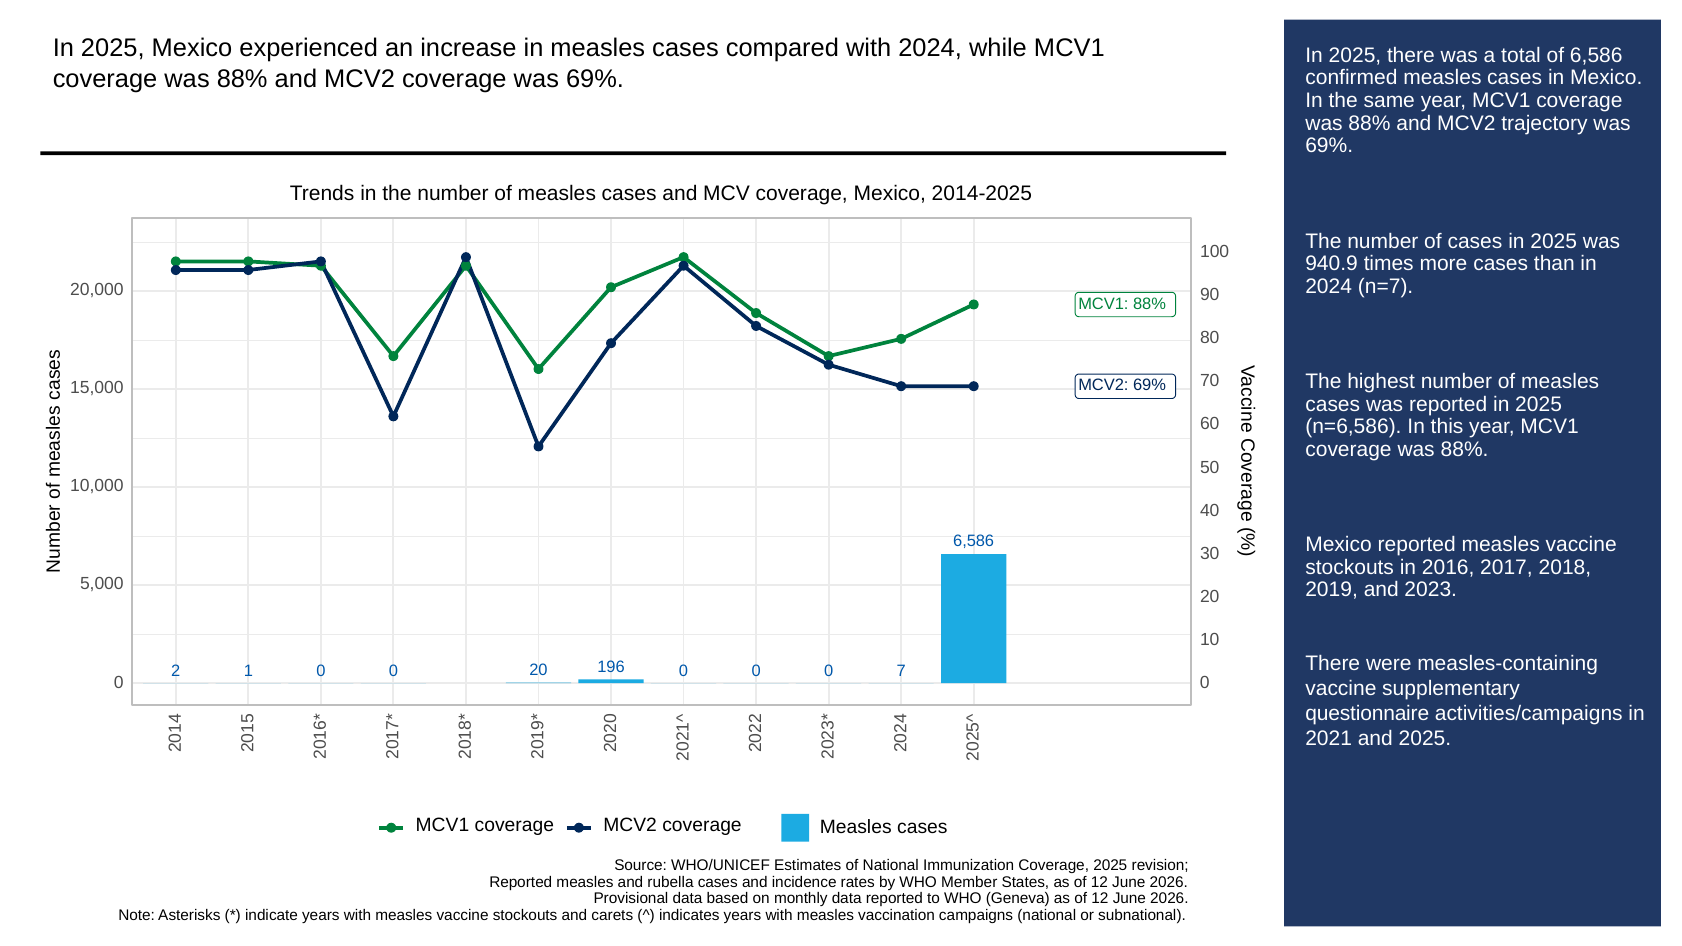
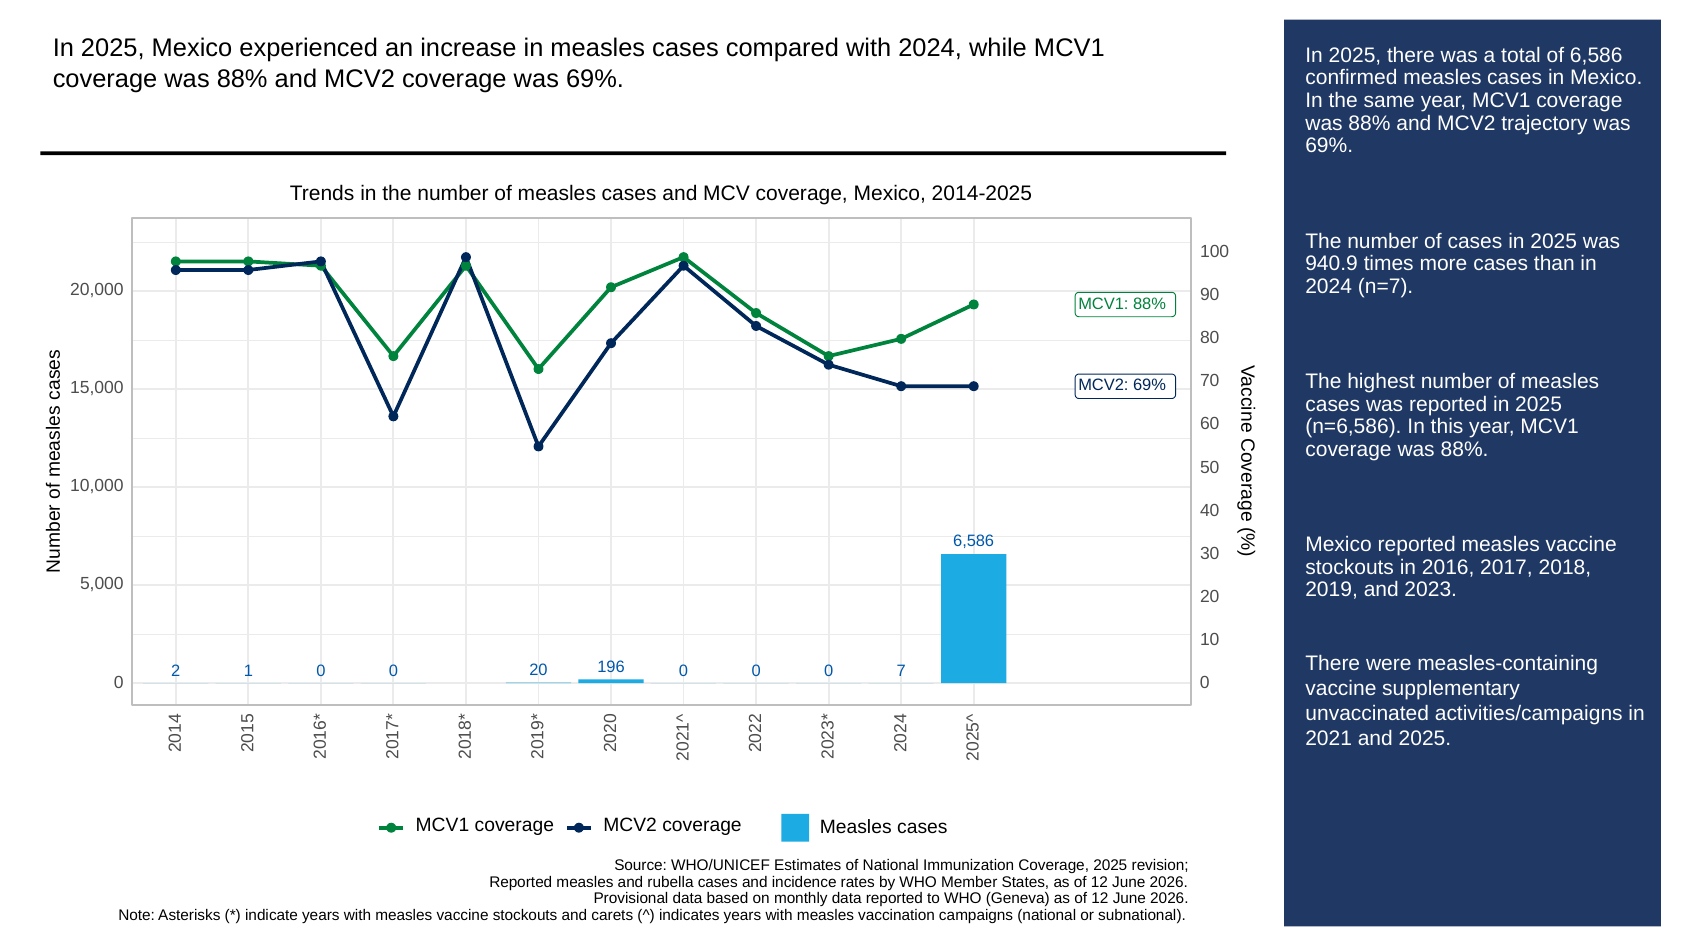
questionnaire: questionnaire -> unvaccinated
